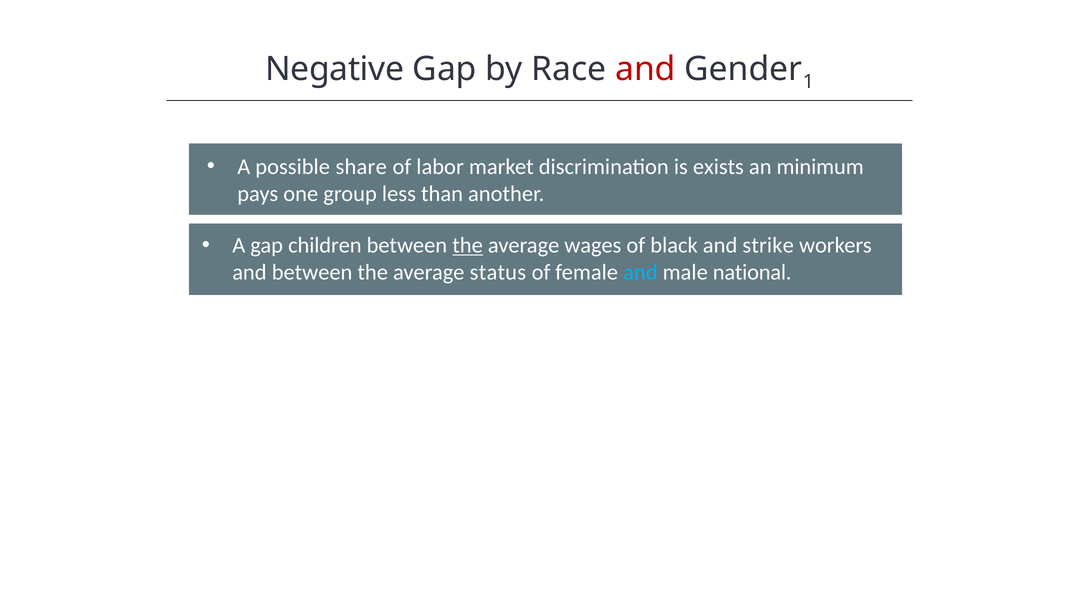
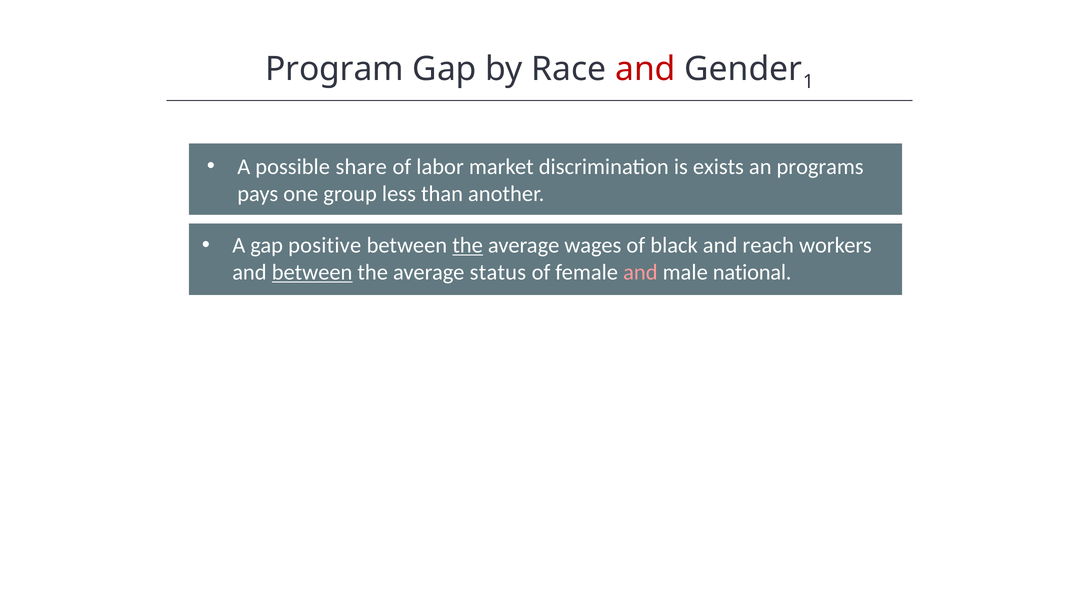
Negative: Negative -> Program
minimum: minimum -> programs
children: children -> positive
strike: strike -> reach
between at (312, 272) underline: none -> present
and at (640, 272) colour: light blue -> pink
